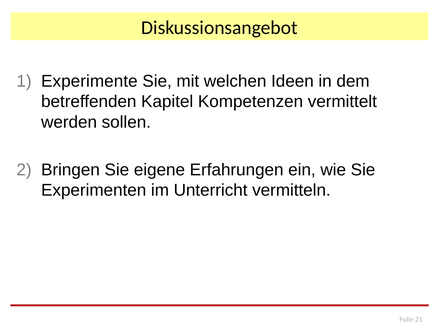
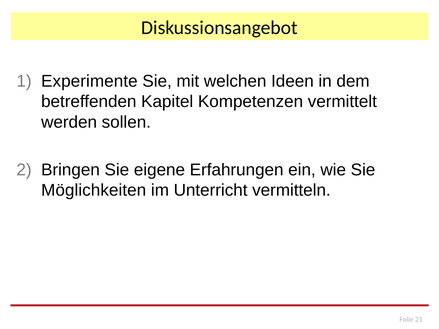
Experimenten: Experimenten -> Möglichkeiten
